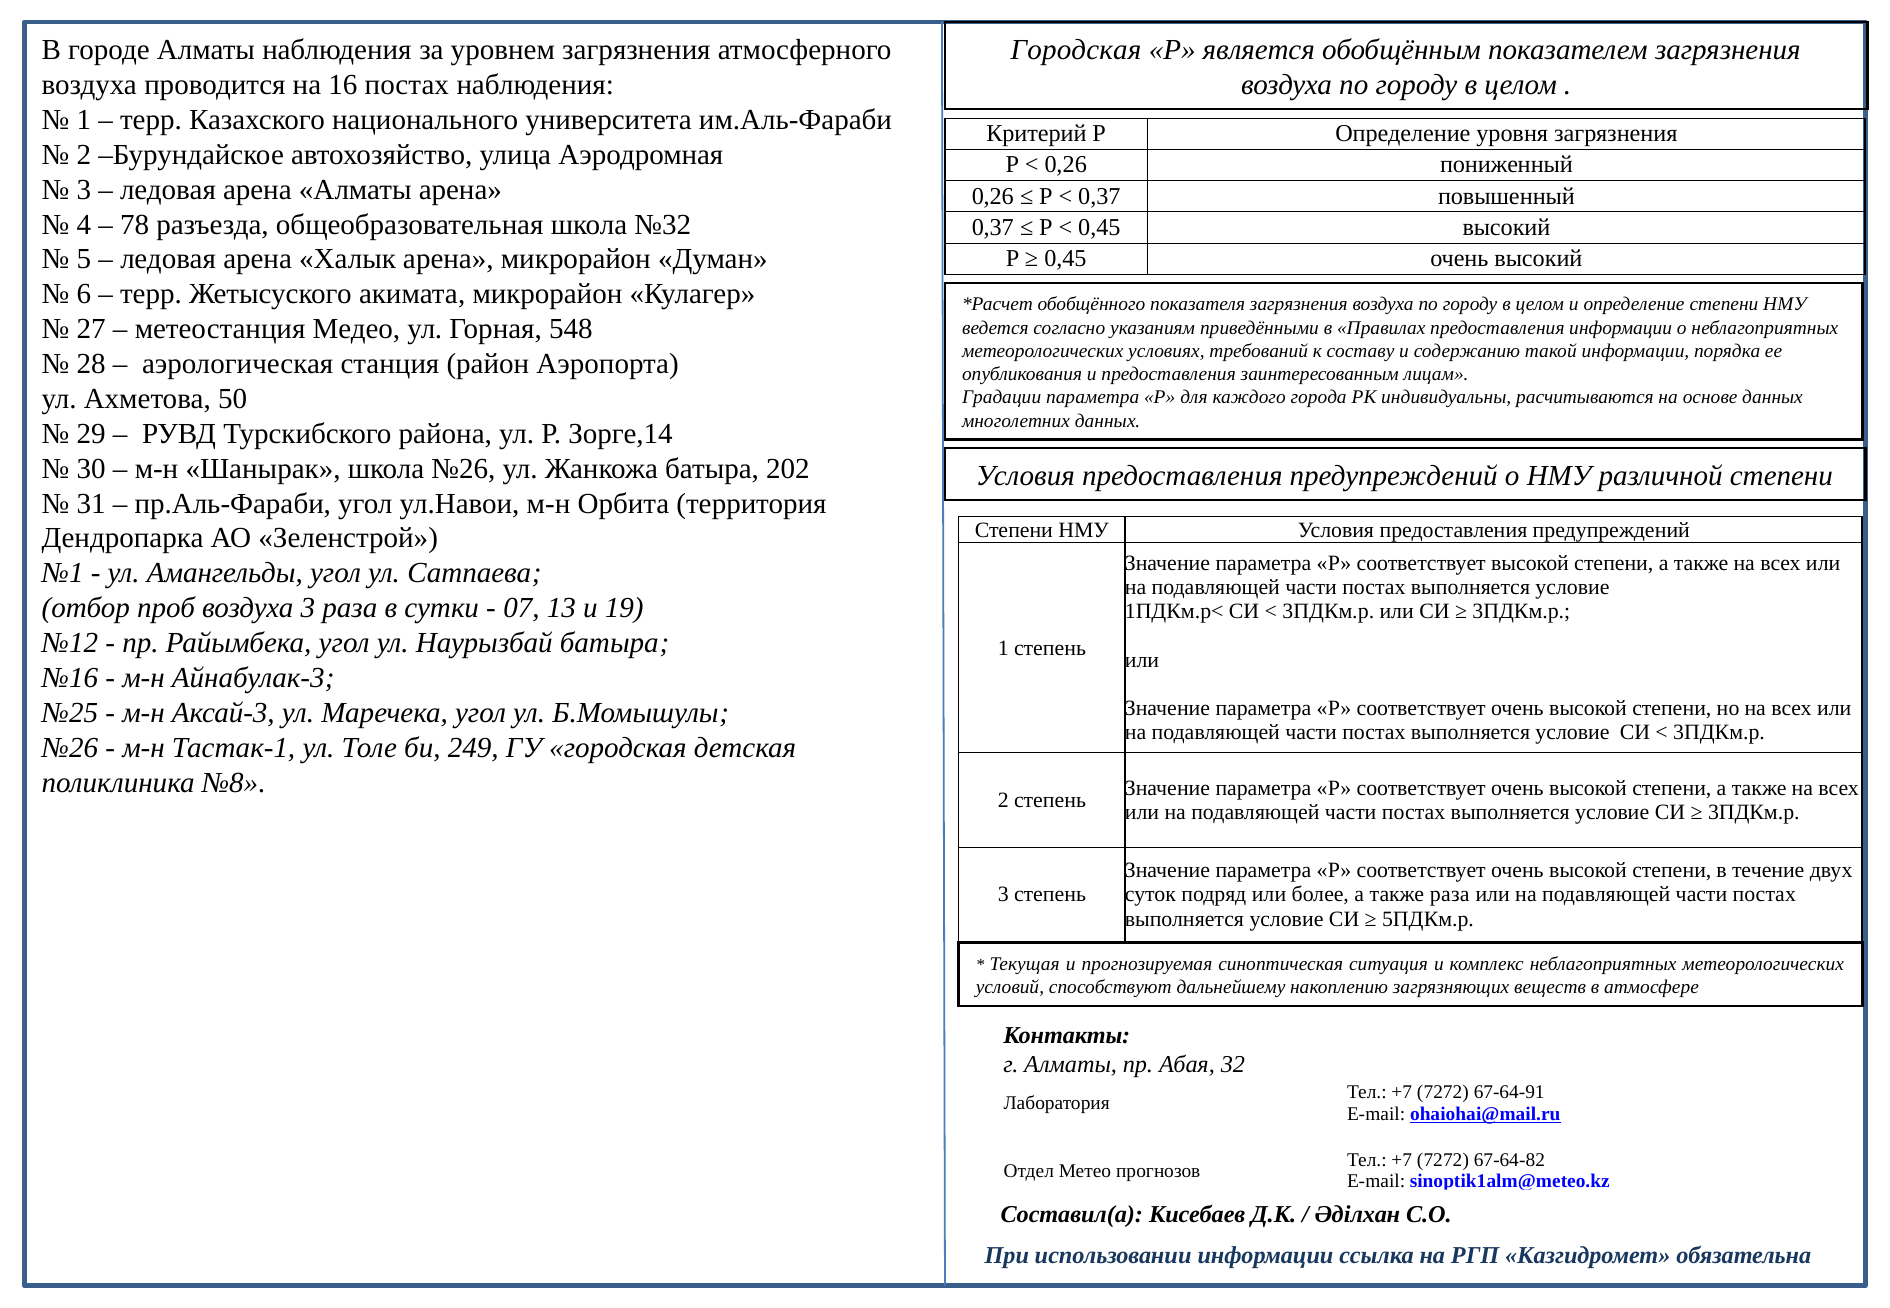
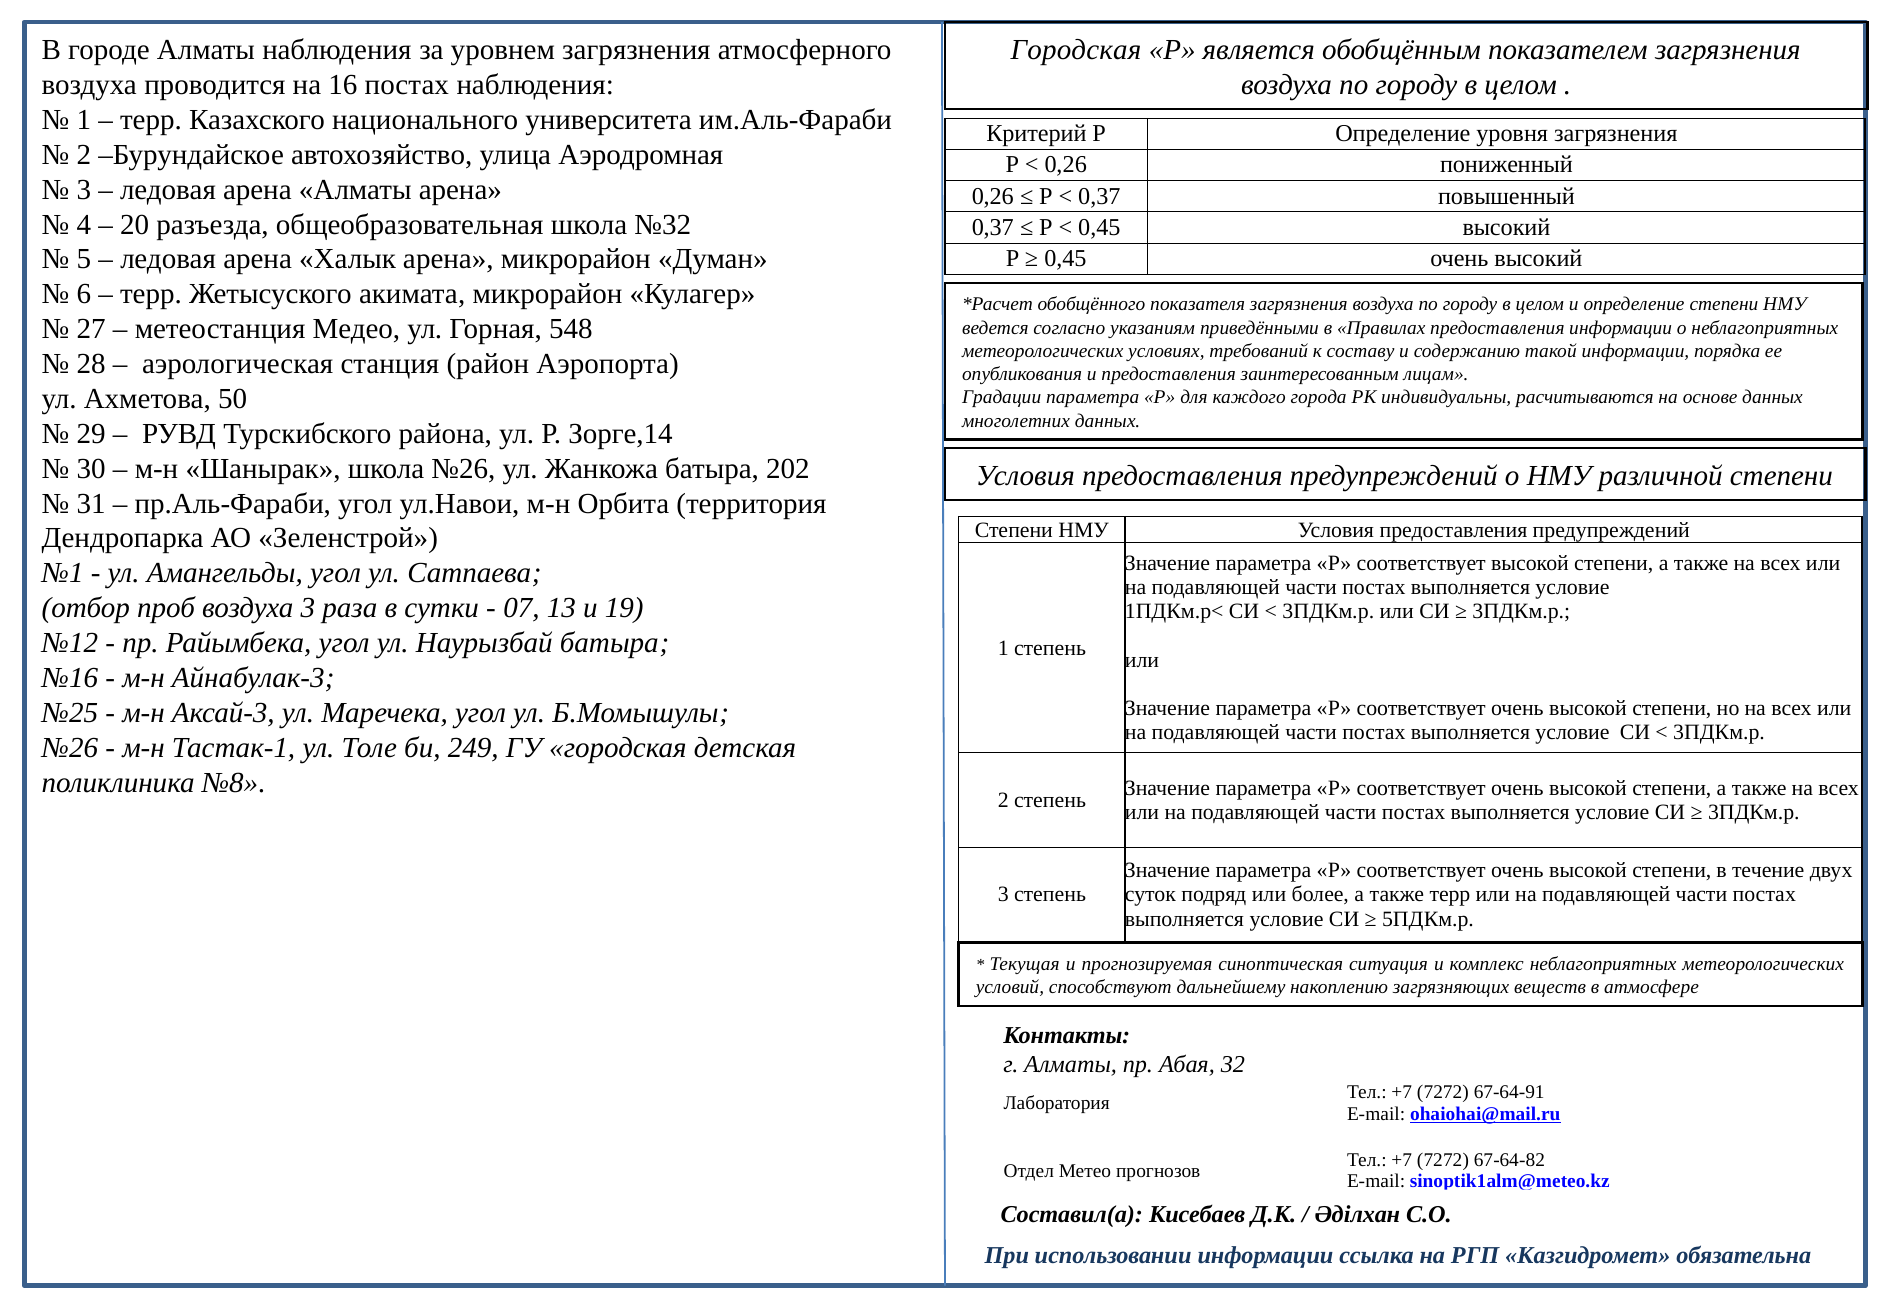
78: 78 -> 20
также раза: раза -> терр
